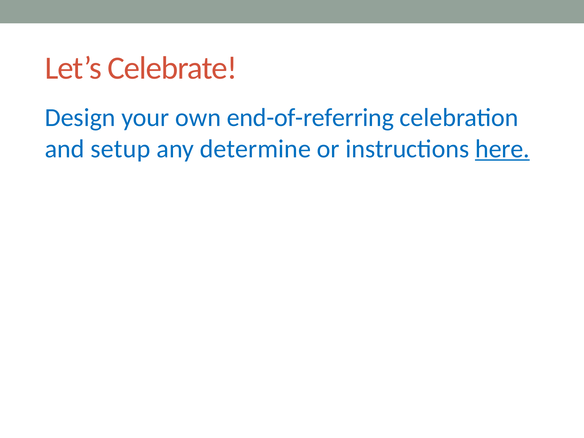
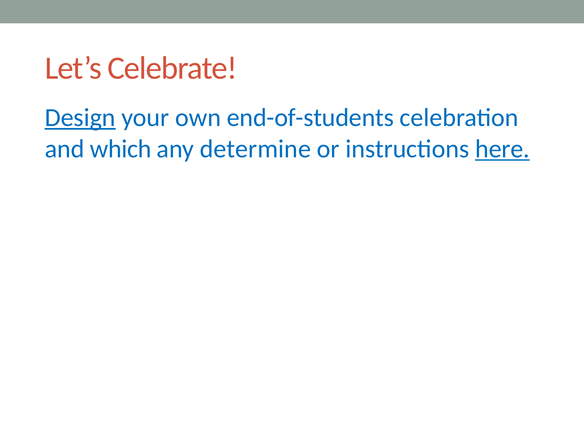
Design underline: none -> present
end-of-referring: end-of-referring -> end-of-students
setup: setup -> which
